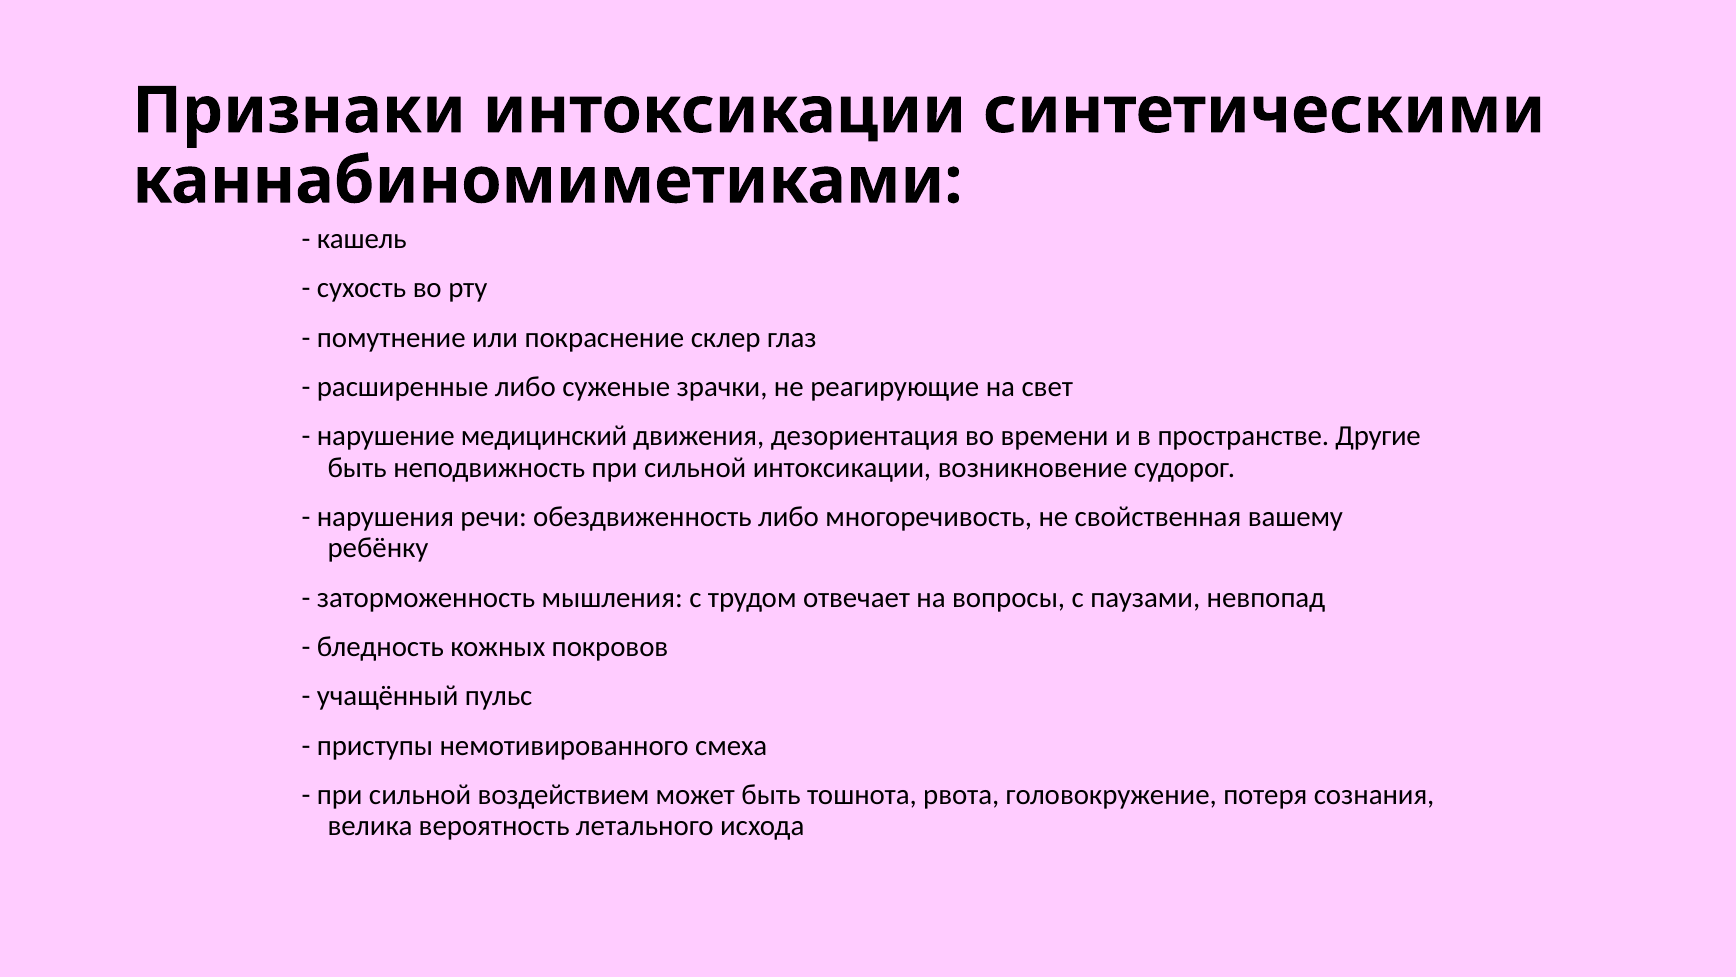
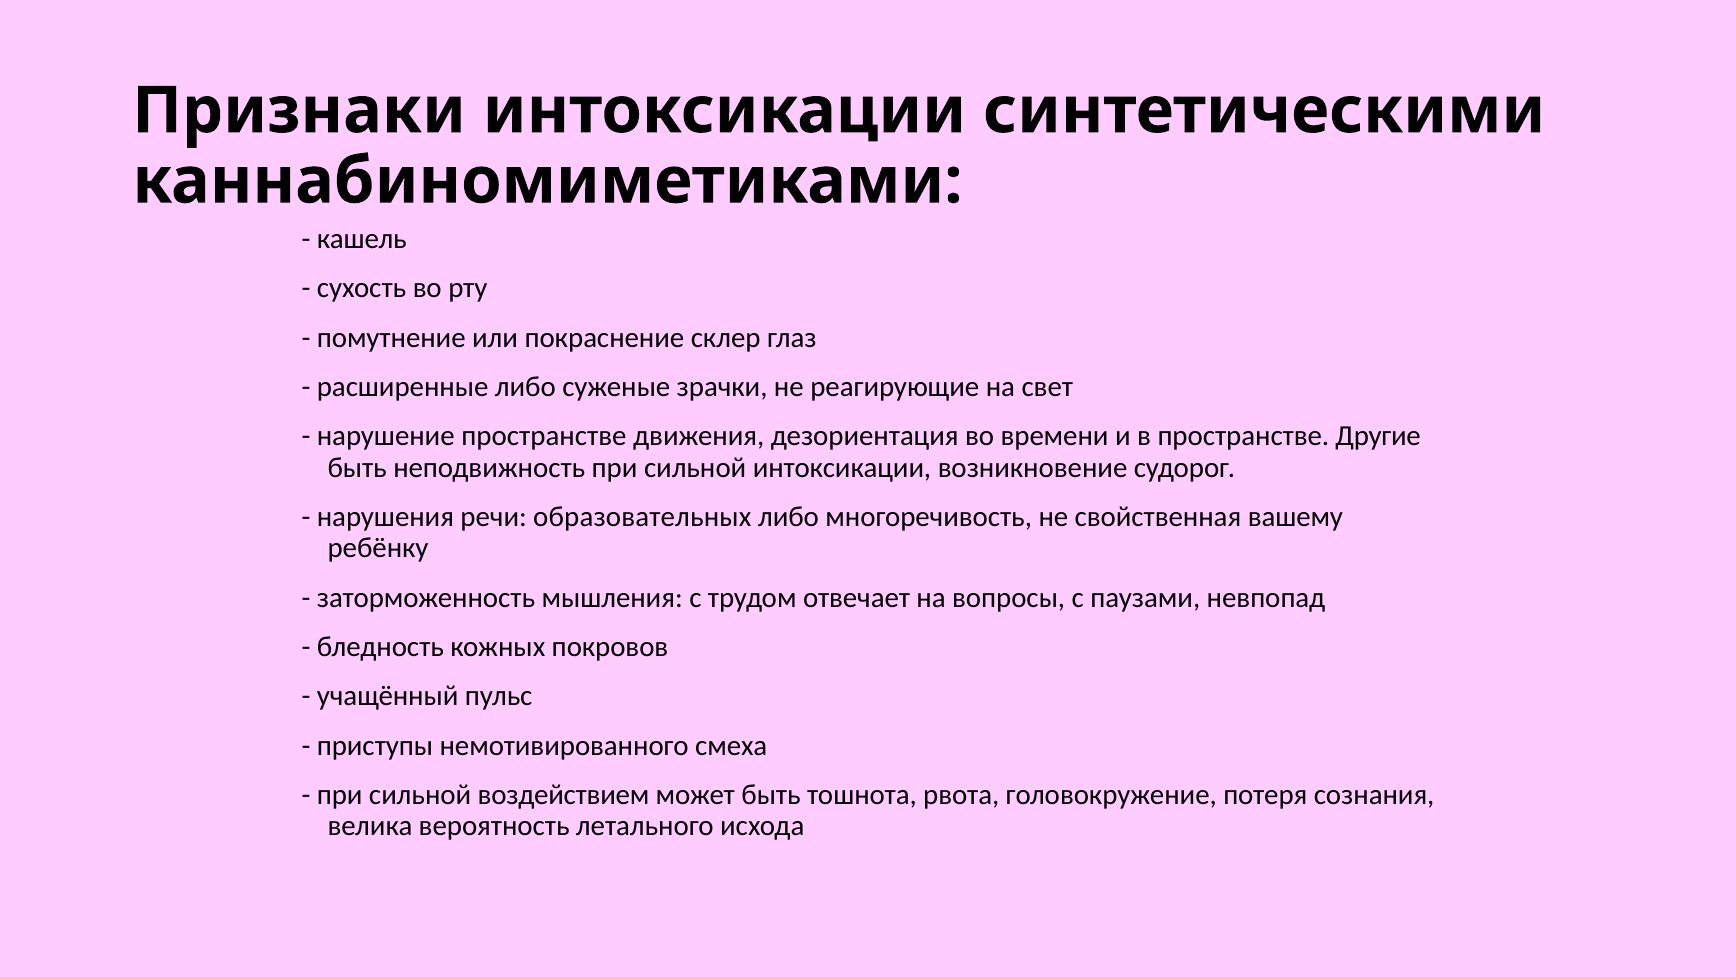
нарушение медицинский: медицинский -> пространстве
обездвиженность: обездвиженность -> образовательных
